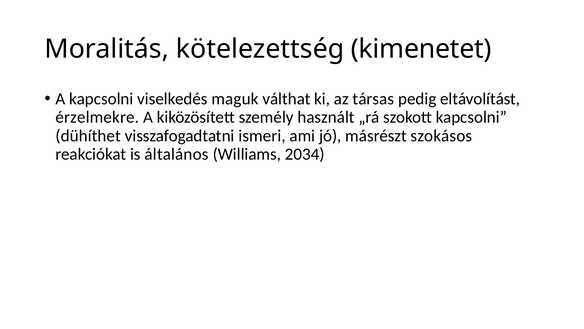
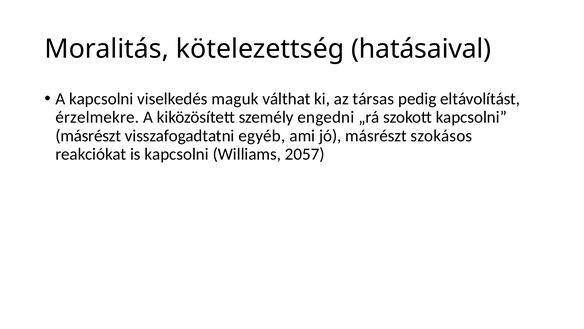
kimenetet: kimenetet -> hatásaival
használt: használt -> engedni
dühíthet at (88, 136): dühíthet -> másrészt
ismeri: ismeri -> egyéb
is általános: általános -> kapcsolni
2034: 2034 -> 2057
